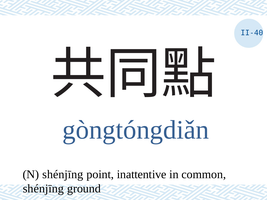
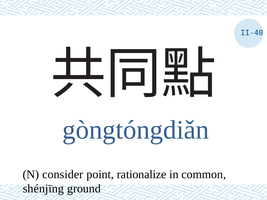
N shénjīng: shénjīng -> consider
inattentive: inattentive -> rationalize
